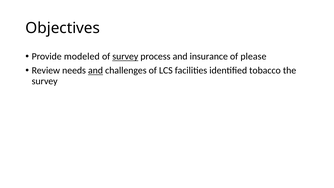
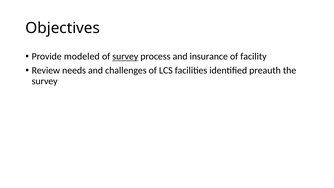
please: please -> facility
and at (96, 70) underline: present -> none
tobacco: tobacco -> preauth
